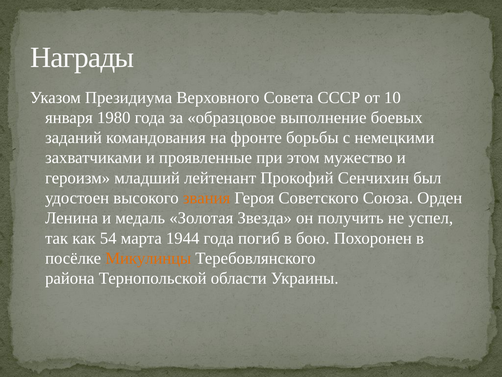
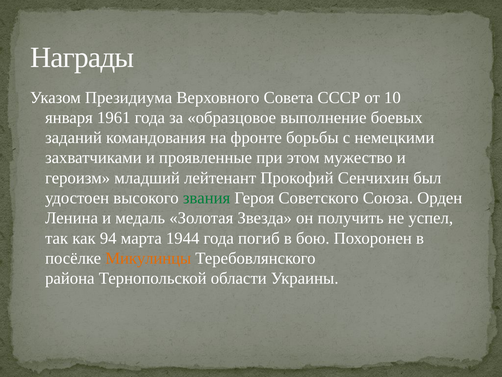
1980: 1980 -> 1961
звания colour: orange -> green
54: 54 -> 94
